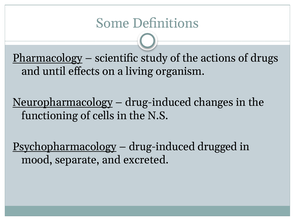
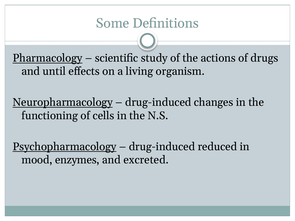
drugged: drugged -> reduced
separate: separate -> enzymes
